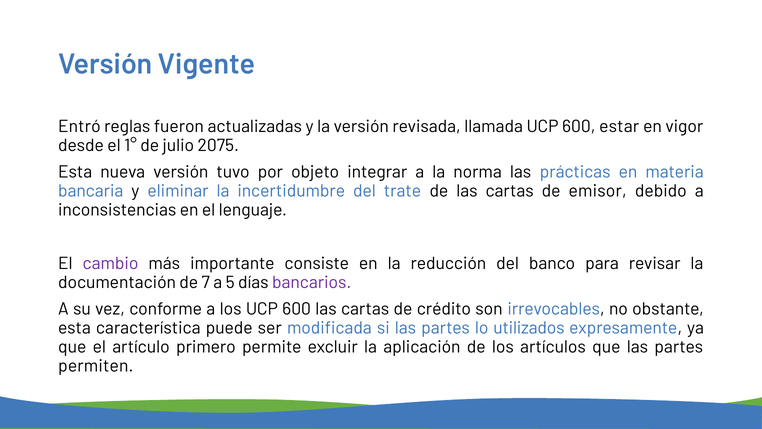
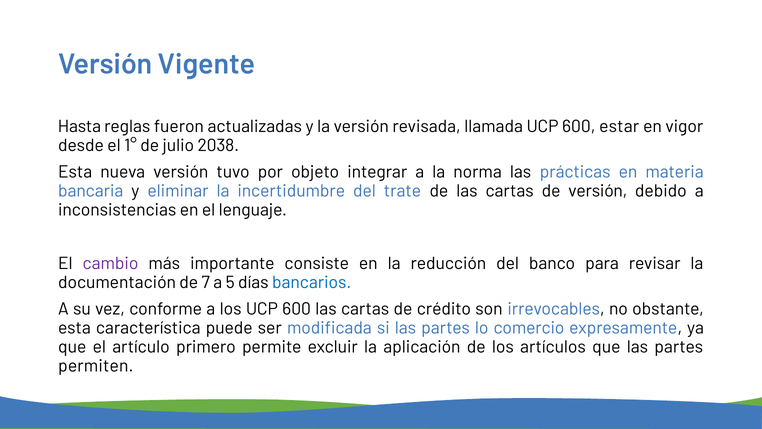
Entró: Entró -> Hasta
2075: 2075 -> 2038
de emisor: emisor -> versión
bancarios colour: purple -> blue
utilizados: utilizados -> comercio
